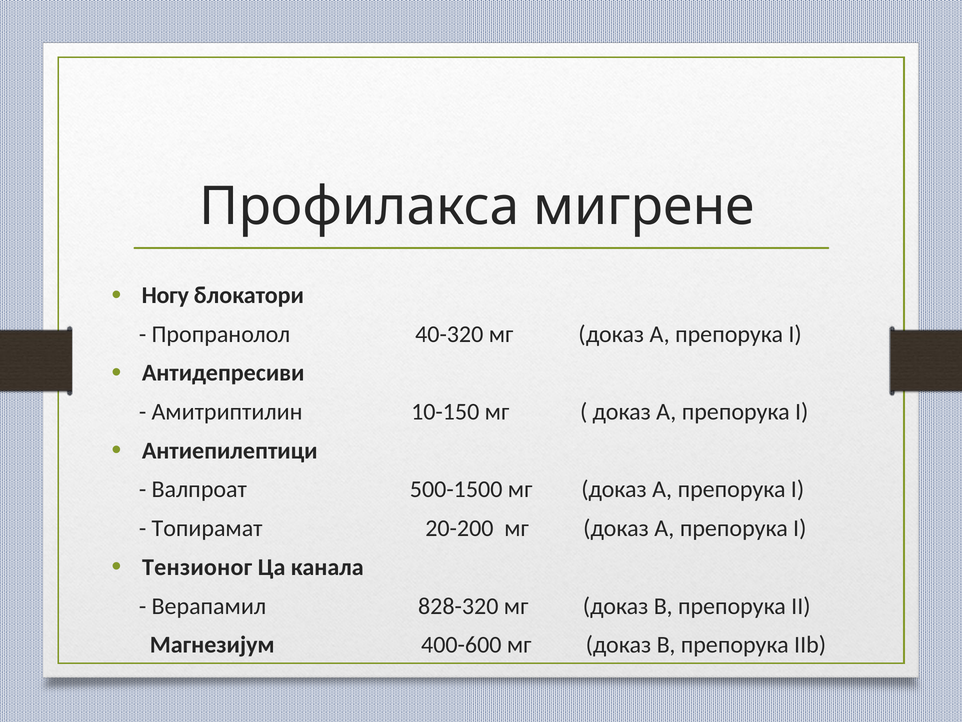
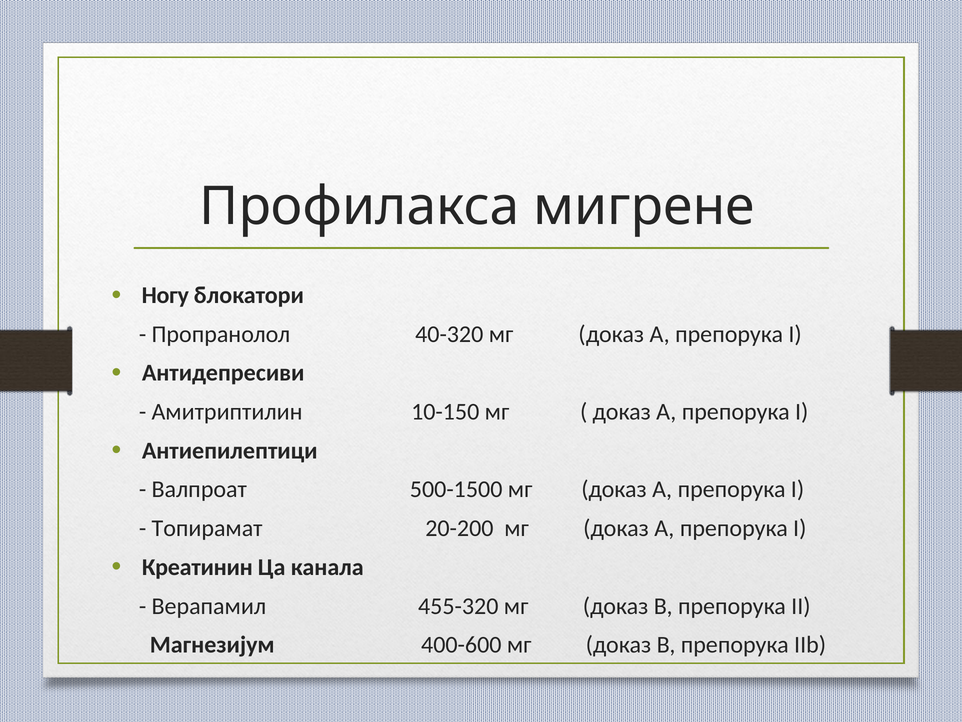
Тензионог: Тензионог -> Креатинин
828-320: 828-320 -> 455-320
